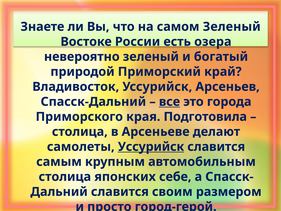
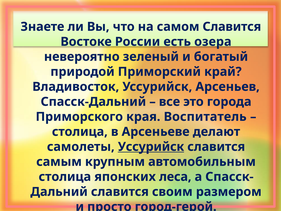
самом Зеленый: Зеленый -> Славится
все underline: present -> none
Подготовила: Подготовила -> Воспитатель
себе: себе -> леса
